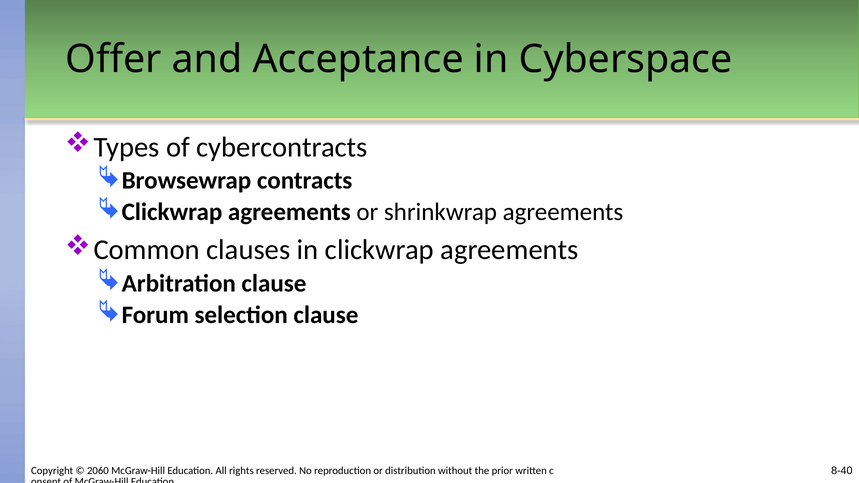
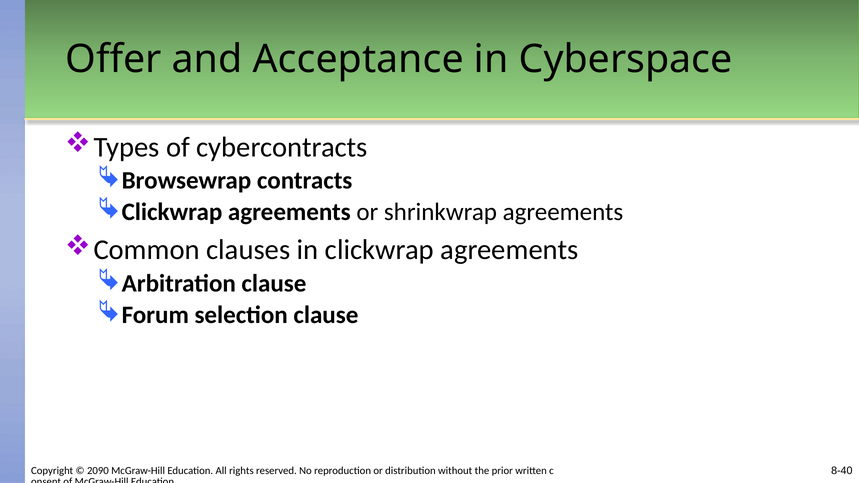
2060: 2060 -> 2090
